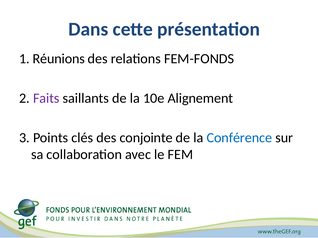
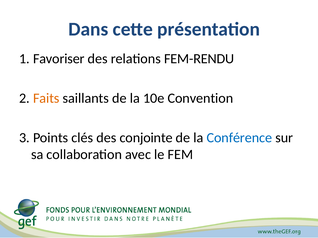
Réunions: Réunions -> Favoriser
FEM-FONDS: FEM-FONDS -> FEM-RENDU
Faits colour: purple -> orange
Alignement: Alignement -> Convention
